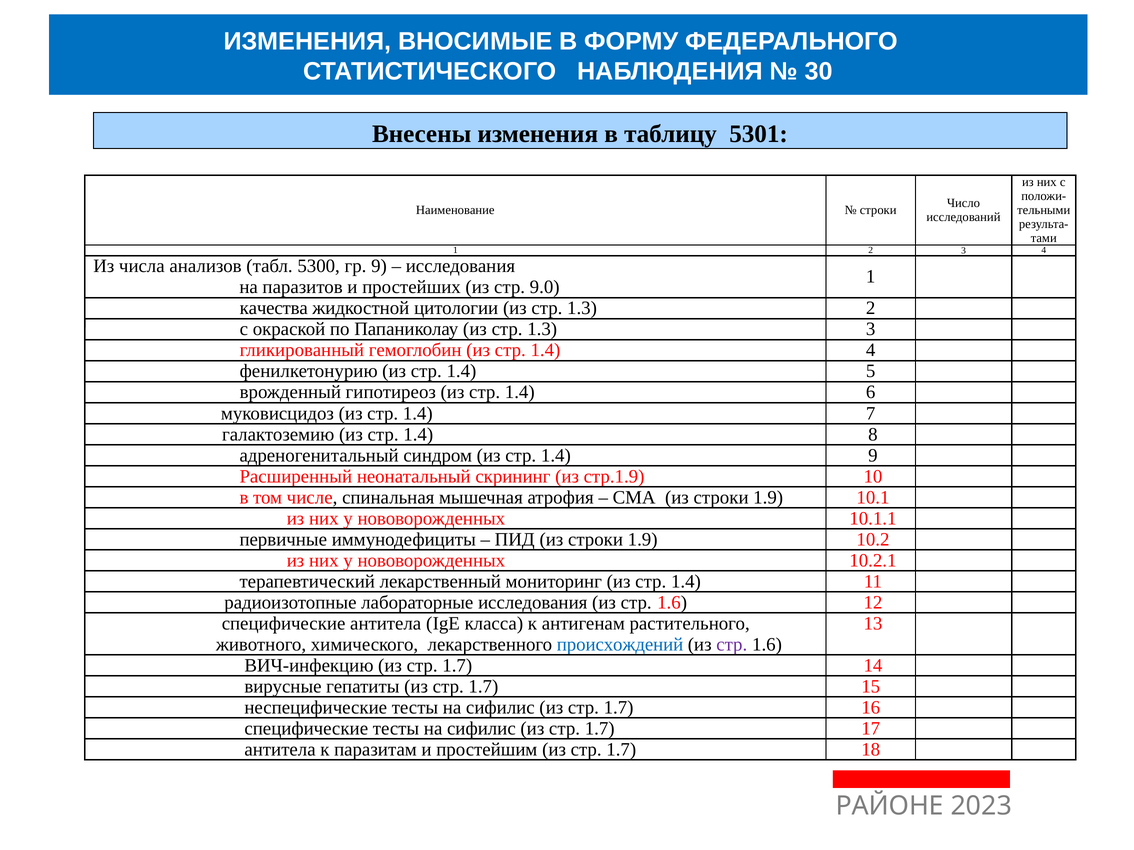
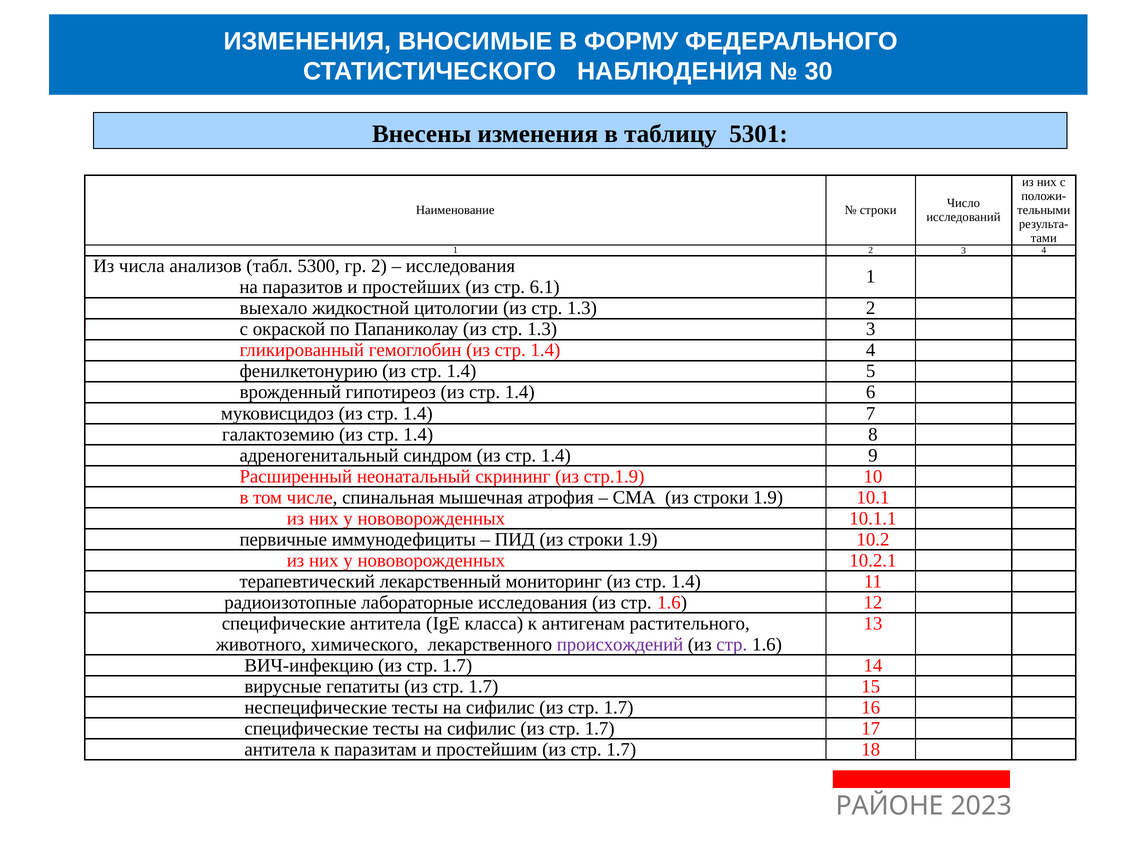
гр 9: 9 -> 2
9.0: 9.0 -> 6.1
качества: качества -> выехало
происхождений colour: blue -> purple
